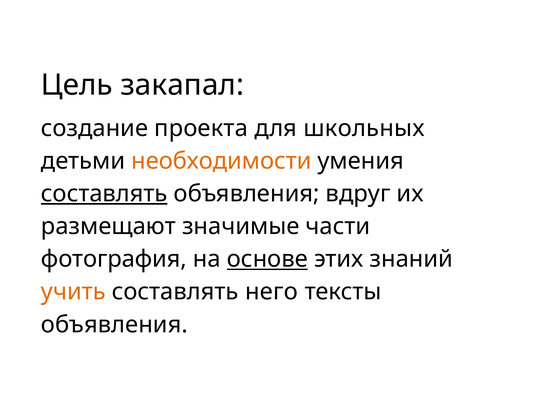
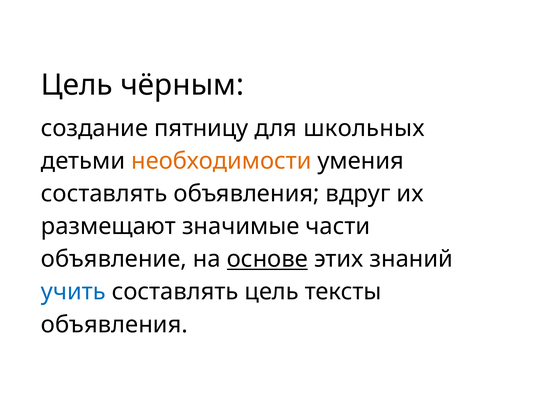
закапал: закапал -> чёрным
проекта: проекта -> пятницу
составлять at (104, 194) underline: present -> none
фотография: фотография -> объявление
учить colour: orange -> blue
составлять него: него -> цель
